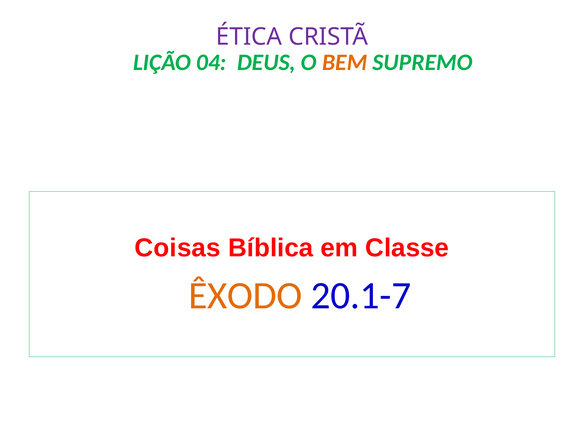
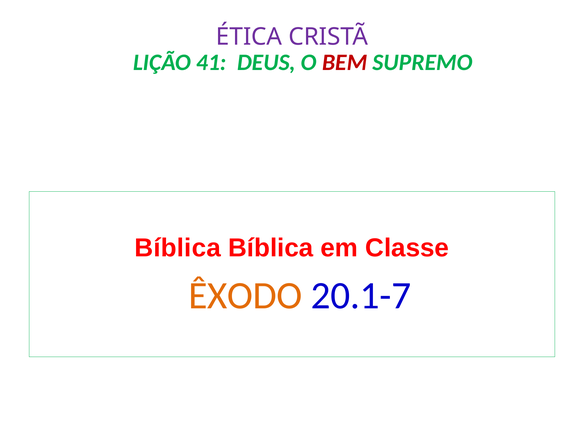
04: 04 -> 41
BEM colour: orange -> red
Coisas at (178, 248): Coisas -> Bíblica
